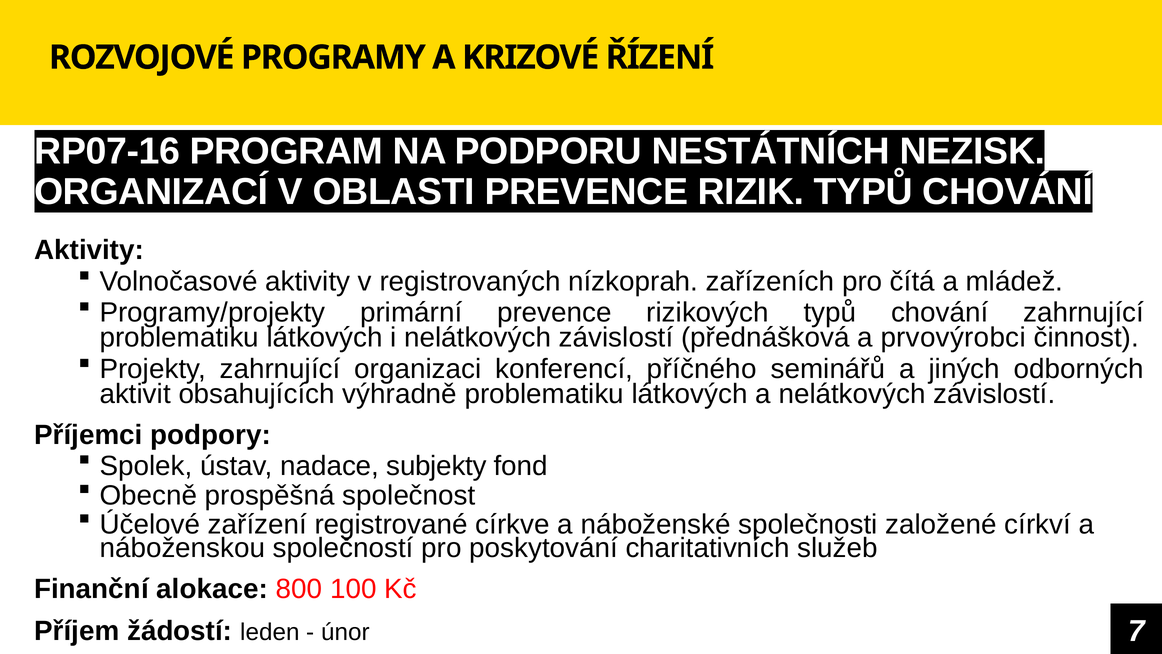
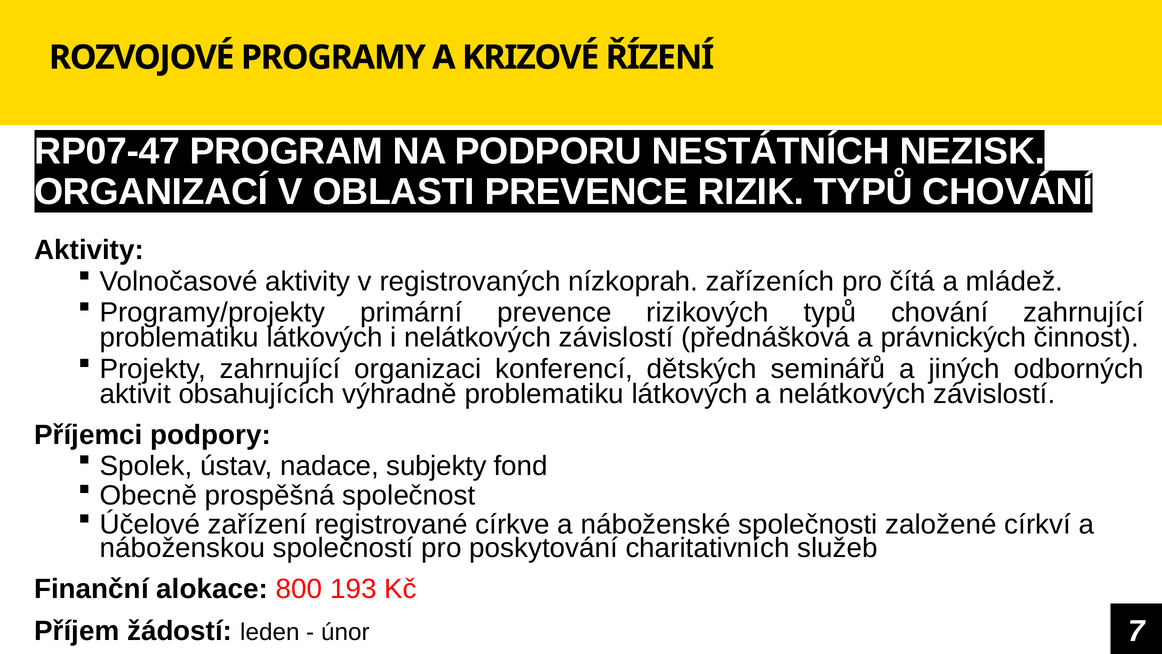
RP07-16: RP07-16 -> RP07-47
prvovýrobci: prvovýrobci -> právnických
příčného: příčného -> dětských
100: 100 -> 193
